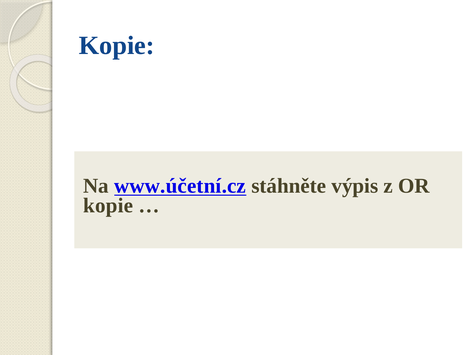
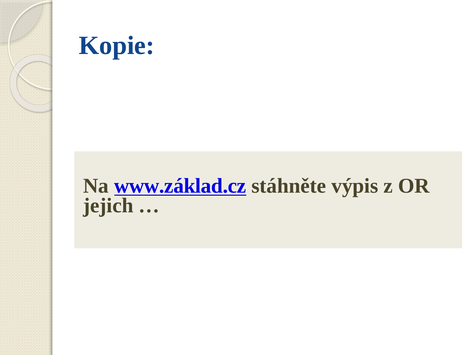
www.účetní.cz: www.účetní.cz -> www.základ.cz
kopie at (108, 206): kopie -> jejich
